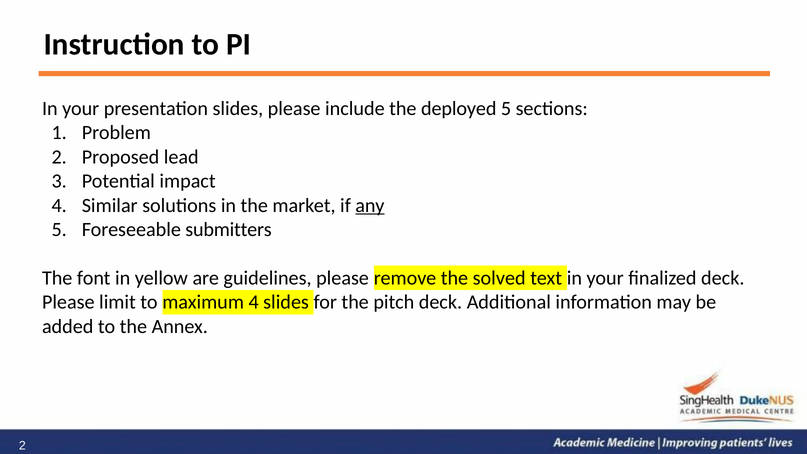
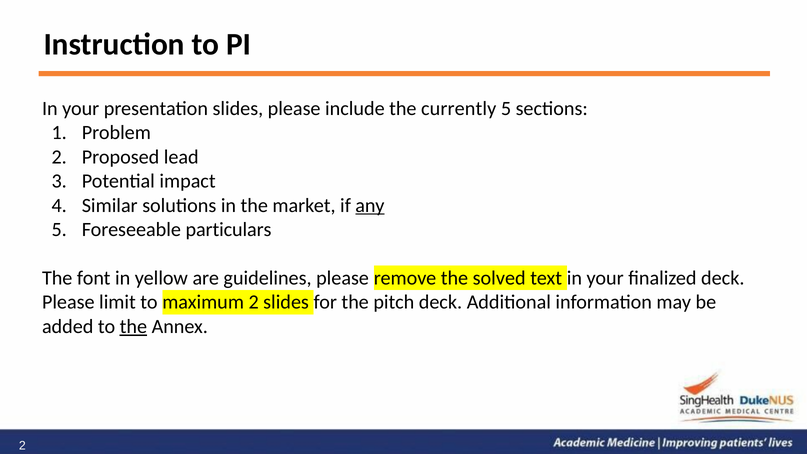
deployed: deployed -> currently
submitters: submitters -> particulars
maximum 4: 4 -> 2
the at (133, 326) underline: none -> present
